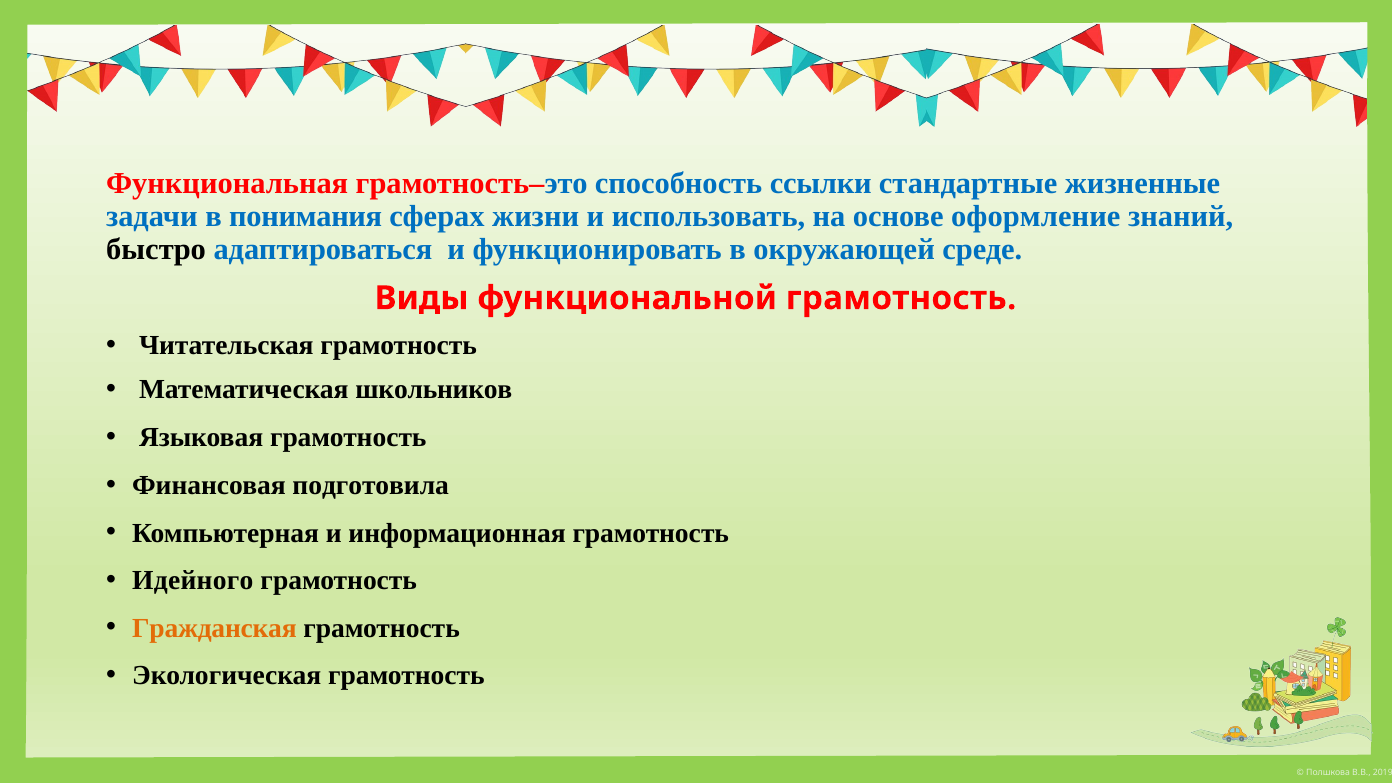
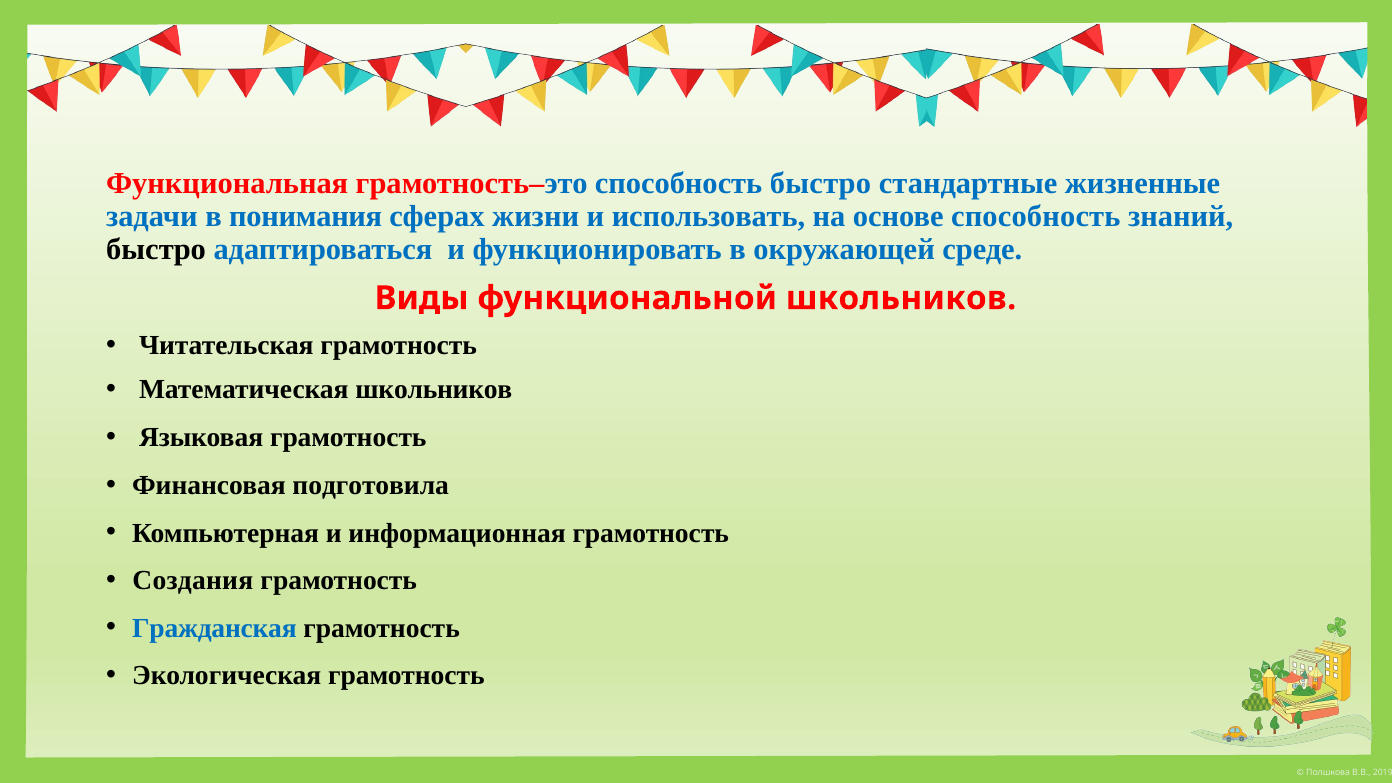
способность ссылки: ссылки -> быстро
основе оформление: оформление -> способность
функциональной грамотность: грамотность -> школьников
Идейного: Идейного -> Создания
Гражданская colour: orange -> blue
